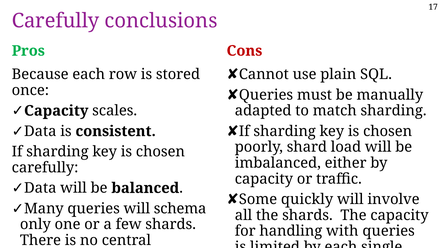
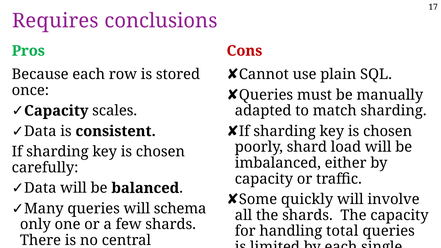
Carefully at (56, 21): Carefully -> Requires
with: with -> total
